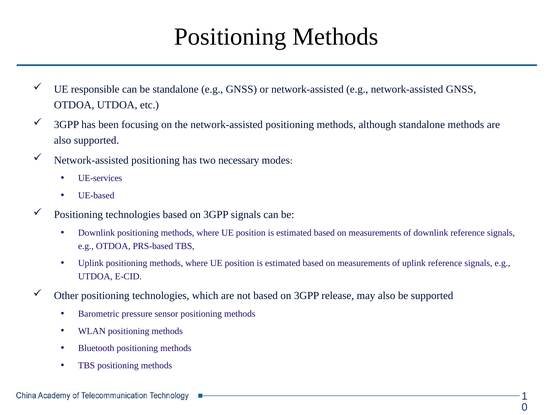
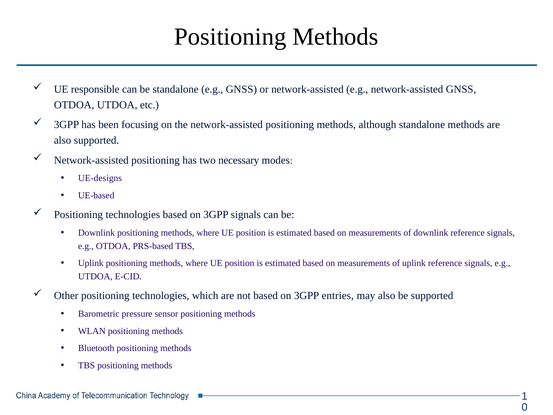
UE-services: UE-services -> UE-designs
release: release -> entries
